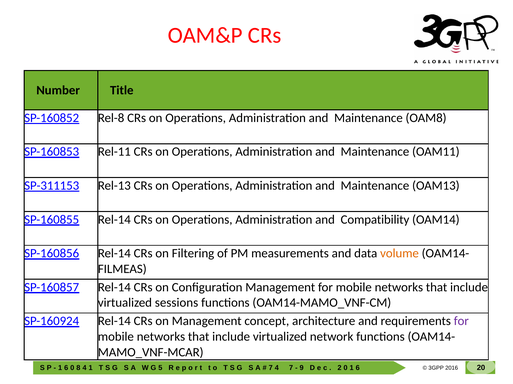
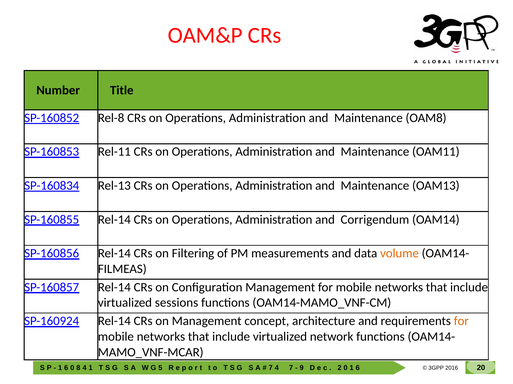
SP-311153: SP-311153 -> SP-160834
Compatibility: Compatibility -> Corrigendum
for at (461, 322) colour: purple -> orange
